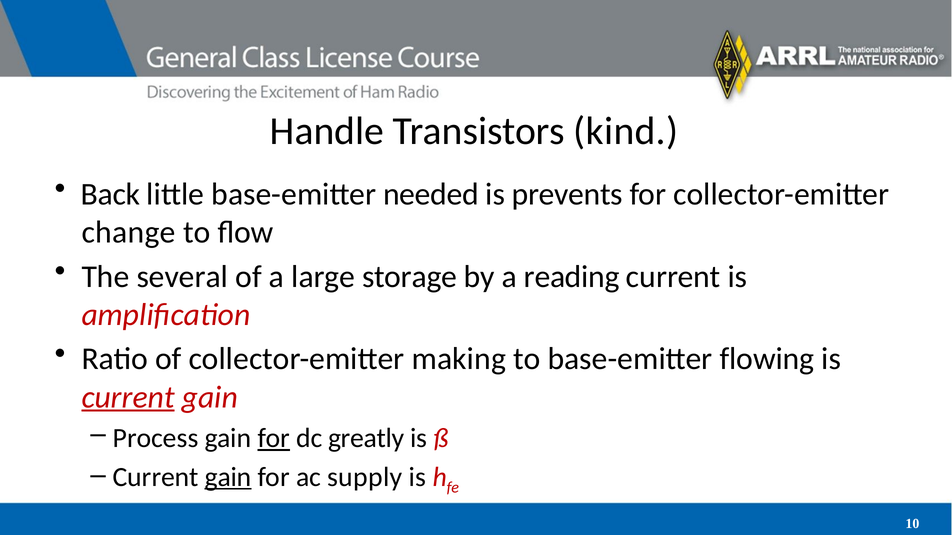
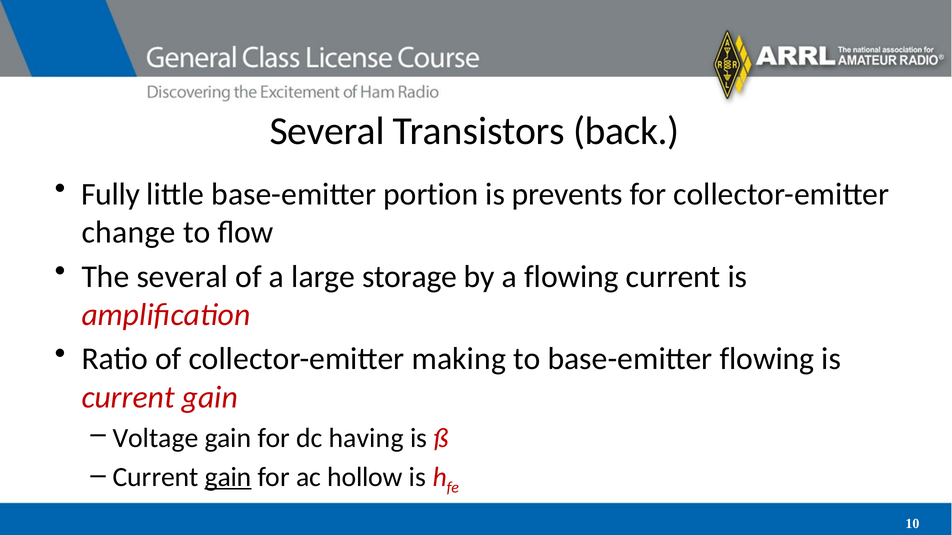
Handle at (327, 131): Handle -> Several
kind: kind -> back
Back: Back -> Fully
needed: needed -> portion
a reading: reading -> flowing
current at (128, 397) underline: present -> none
Process: Process -> Voltage
for at (274, 438) underline: present -> none
greatly: greatly -> having
supply: supply -> hollow
